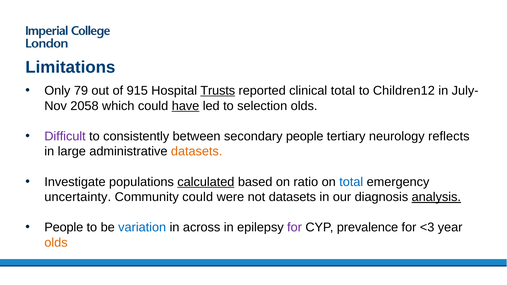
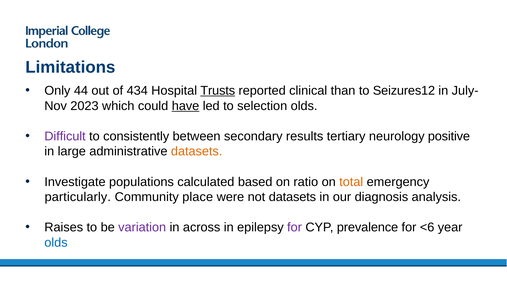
79: 79 -> 44
915: 915 -> 434
clinical total: total -> than
Children12: Children12 -> Seizures12
2058: 2058 -> 2023
secondary people: people -> results
reflects: reflects -> positive
calculated underline: present -> none
total at (351, 182) colour: blue -> orange
uncertainty: uncertainty -> particularly
Community could: could -> place
analysis underline: present -> none
People at (64, 228): People -> Raises
variation colour: blue -> purple
<3: <3 -> <6
olds at (56, 243) colour: orange -> blue
